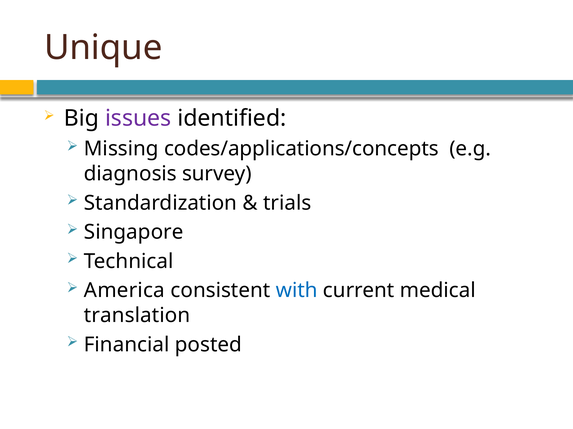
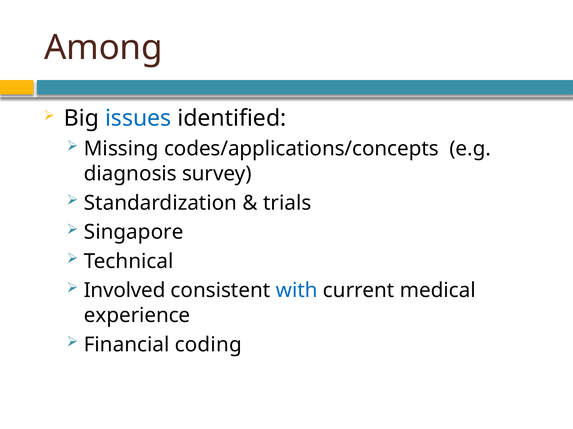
Unique: Unique -> Among
issues colour: purple -> blue
America: America -> Involved
translation: translation -> experience
posted: posted -> coding
